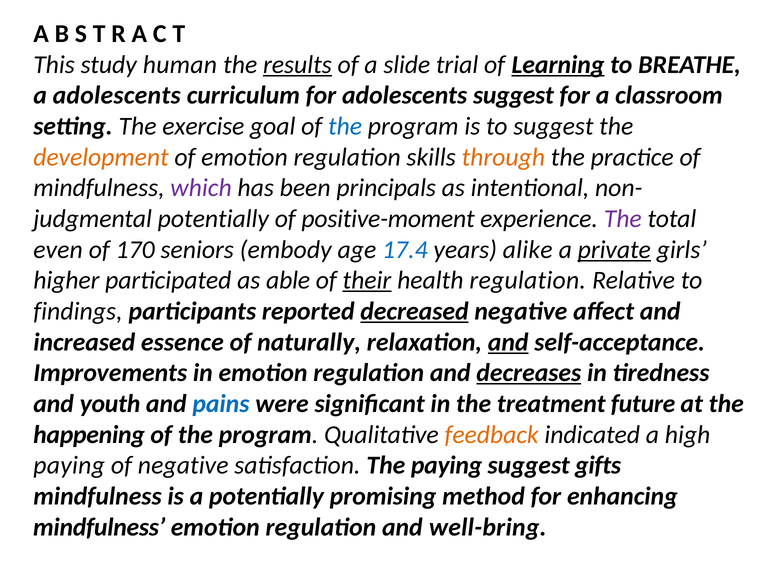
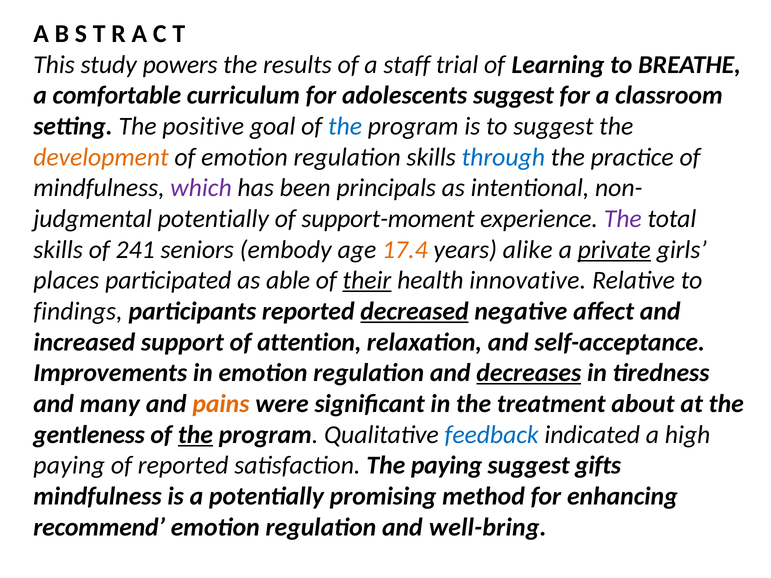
human: human -> powers
results underline: present -> none
slide: slide -> staff
Learning underline: present -> none
a adolescents: adolescents -> comfortable
exercise: exercise -> positive
through colour: orange -> blue
positive-moment: positive-moment -> support-moment
even at (58, 250): even -> skills
170: 170 -> 241
17.4 colour: blue -> orange
higher: higher -> places
health regulation: regulation -> innovative
essence: essence -> support
naturally: naturally -> attention
and at (508, 342) underline: present -> none
youth: youth -> many
pains colour: blue -> orange
future: future -> about
happening: happening -> gentleness
the at (195, 435) underline: none -> present
feedback colour: orange -> blue
of negative: negative -> reported
mindfulness at (99, 527): mindfulness -> recommend
